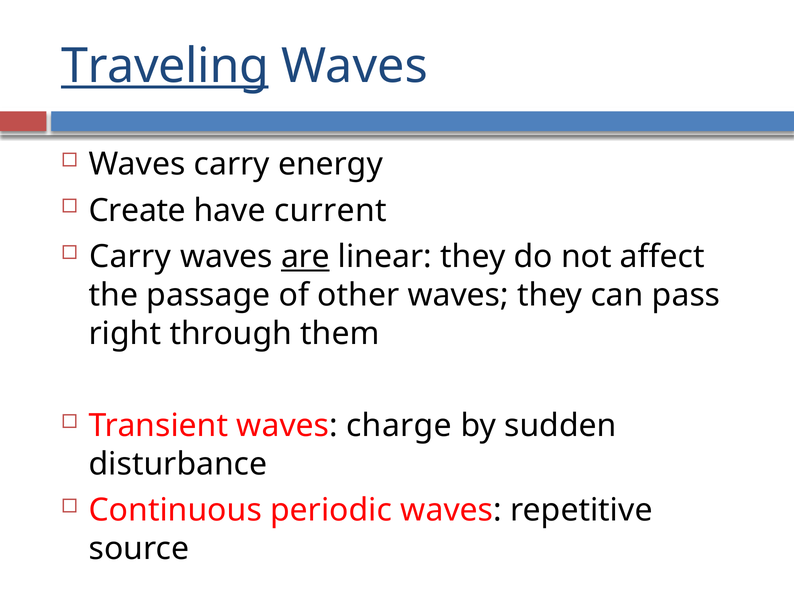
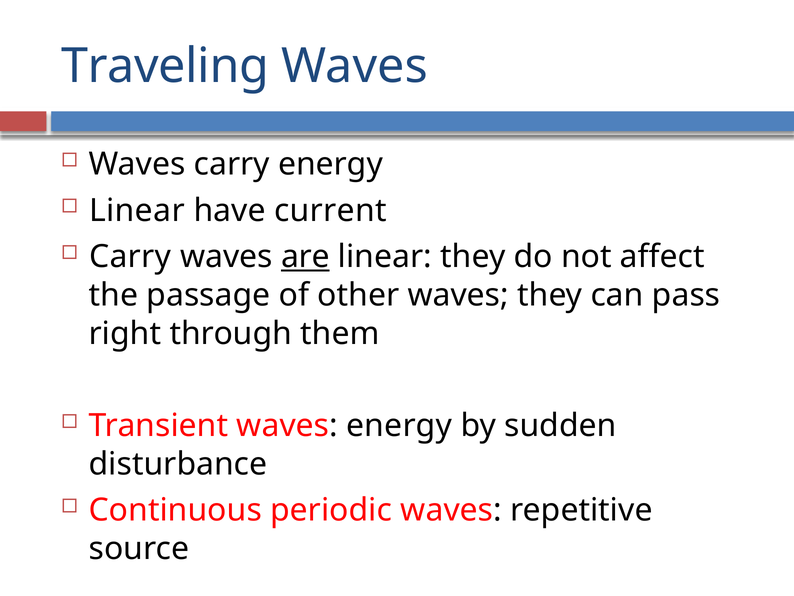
Traveling underline: present -> none
Create at (137, 210): Create -> Linear
waves charge: charge -> energy
